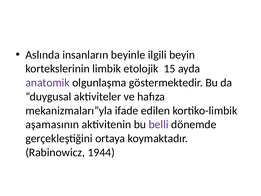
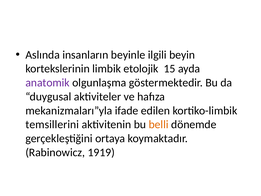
aşamasının: aşamasının -> temsillerini
belli colour: purple -> orange
1944: 1944 -> 1919
